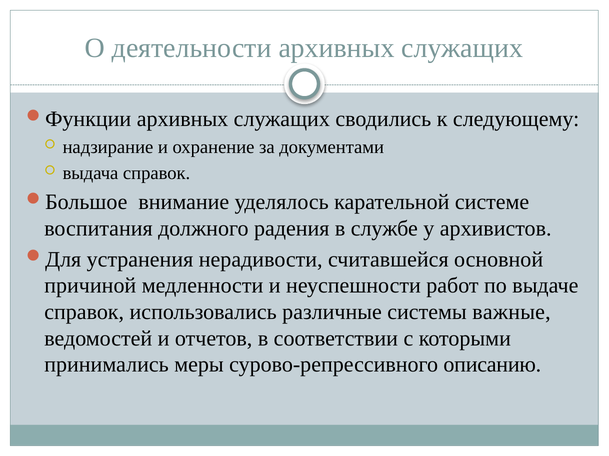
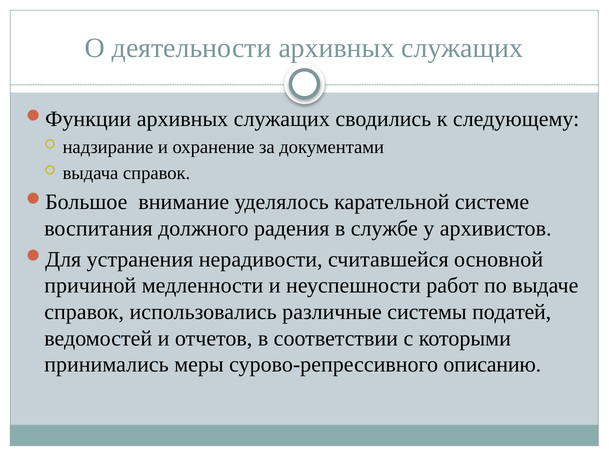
важные: важные -> податей
